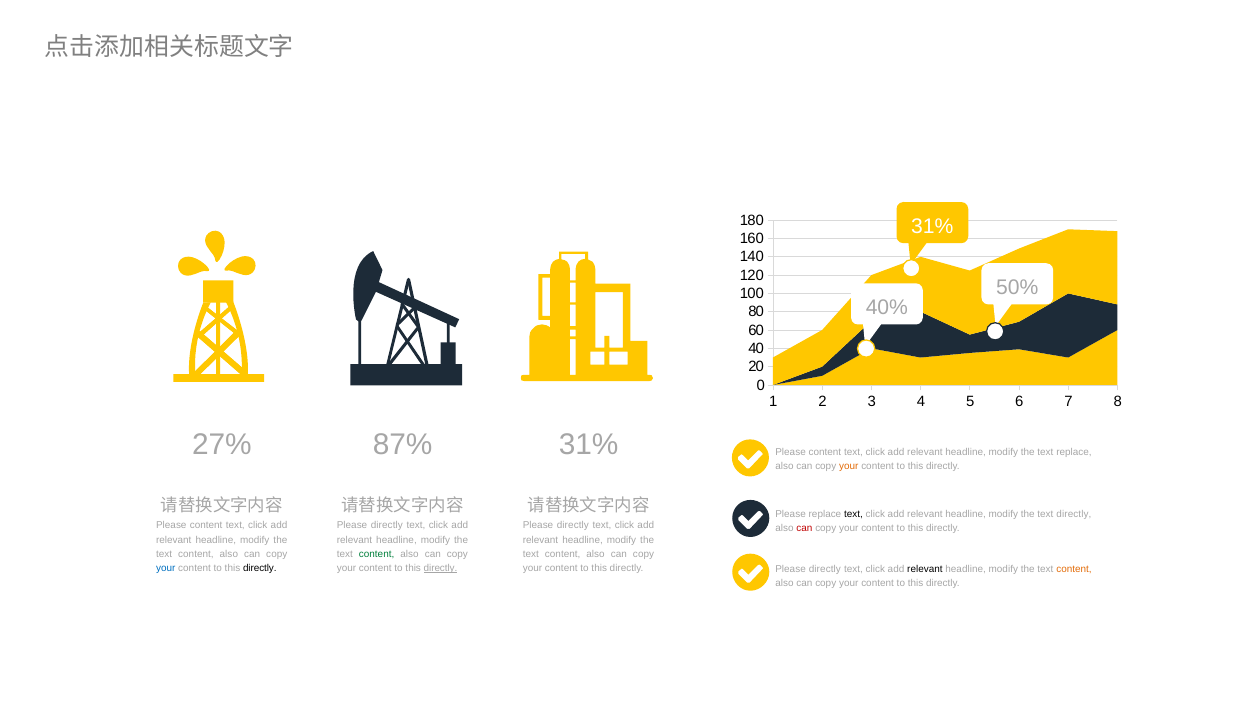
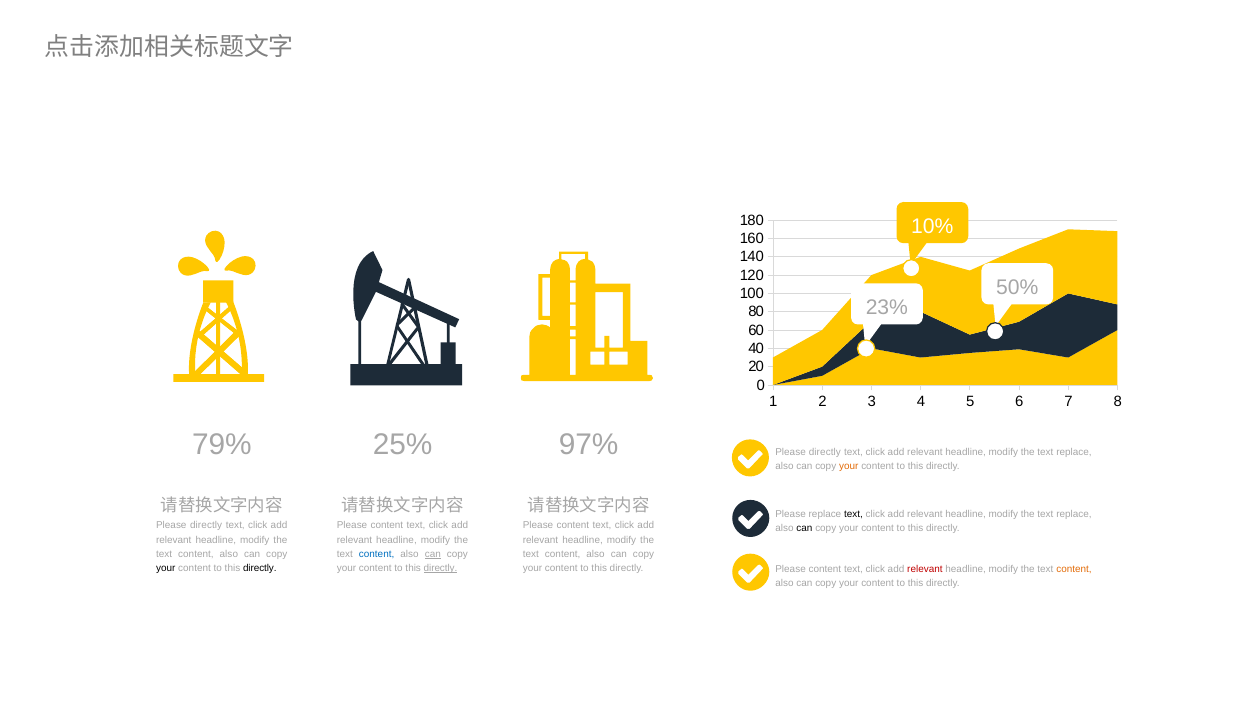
31% at (932, 226): 31% -> 10%
40%: 40% -> 23%
27%: 27% -> 79%
87%: 87% -> 25%
31% at (589, 444): 31% -> 97%
content at (825, 452): content -> directly
directly at (1074, 514): directly -> replace
content at (206, 525): content -> directly
directly at (387, 525): directly -> content
directly at (573, 525): directly -> content
can at (804, 528) colour: red -> black
content at (377, 554) colour: green -> blue
can at (433, 554) underline: none -> present
your at (166, 568) colour: blue -> black
directly at (825, 569): directly -> content
relevant at (925, 569) colour: black -> red
